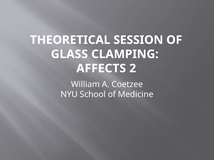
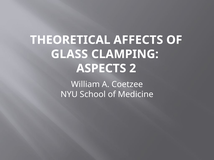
SESSION: SESSION -> AFFECTS
AFFECTS: AFFECTS -> ASPECTS
